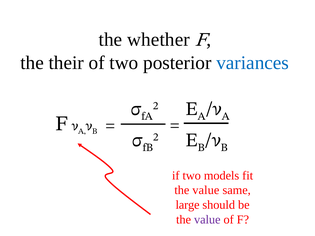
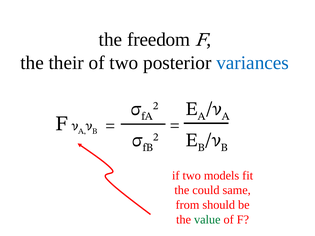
whether: whether -> freedom
value at (206, 190): value -> could
large: large -> from
value at (207, 220) colour: purple -> green
